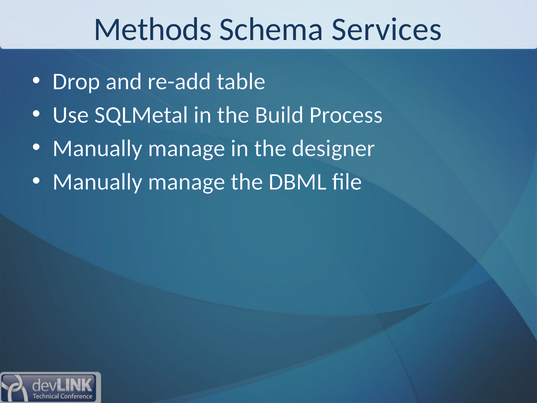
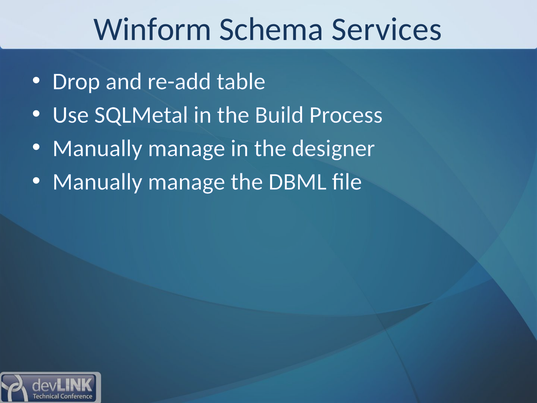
Methods: Methods -> Winform
